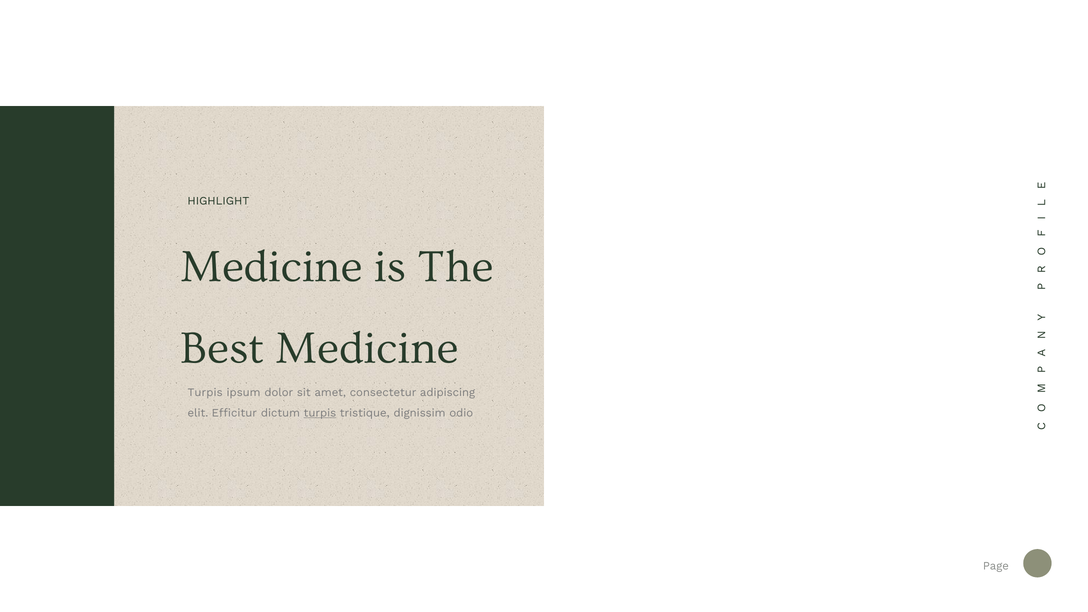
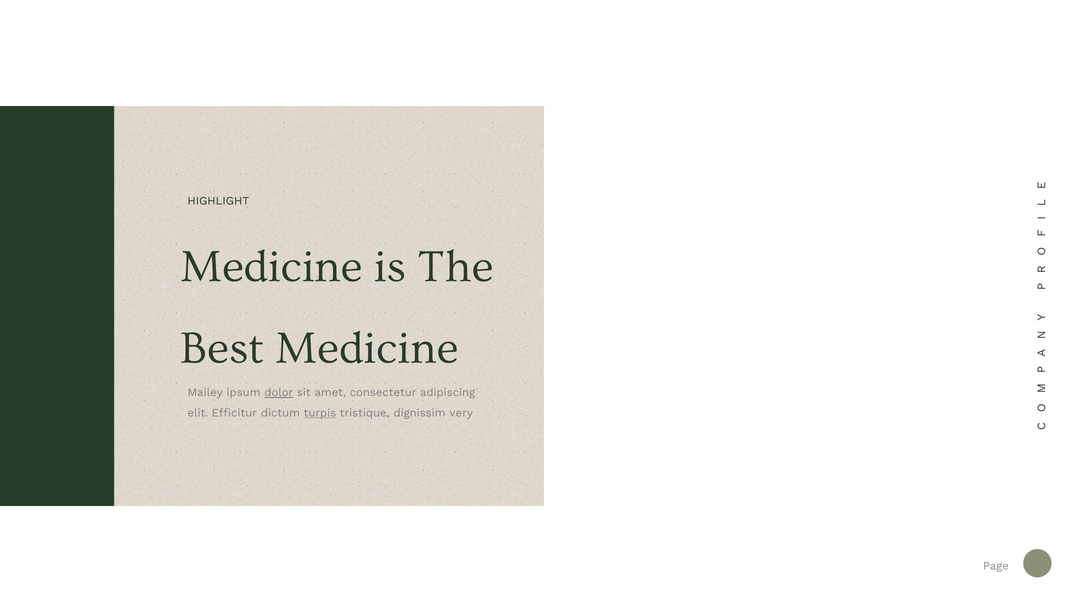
Turpis at (205, 393): Turpis -> Mailey
dolor underline: none -> present
odio: odio -> very
